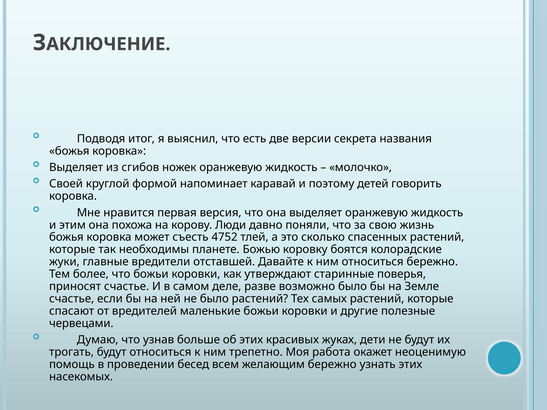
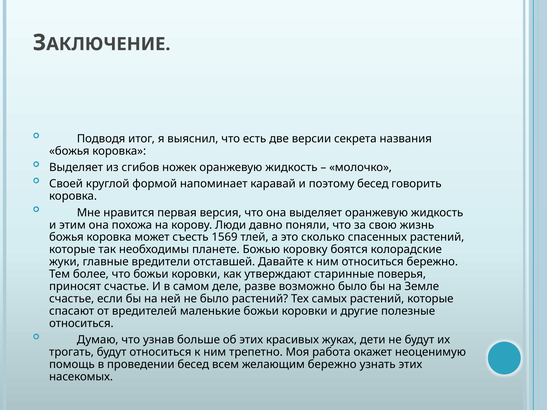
поэтому детей: детей -> бесед
4752: 4752 -> 1569
червецами at (81, 324): червецами -> относиться
